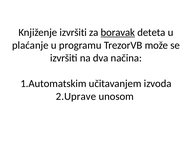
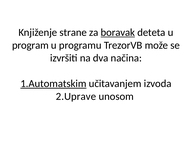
Knjiženje izvršiti: izvršiti -> strane
plaćanje: plaćanje -> program
1.Automatskim underline: none -> present
